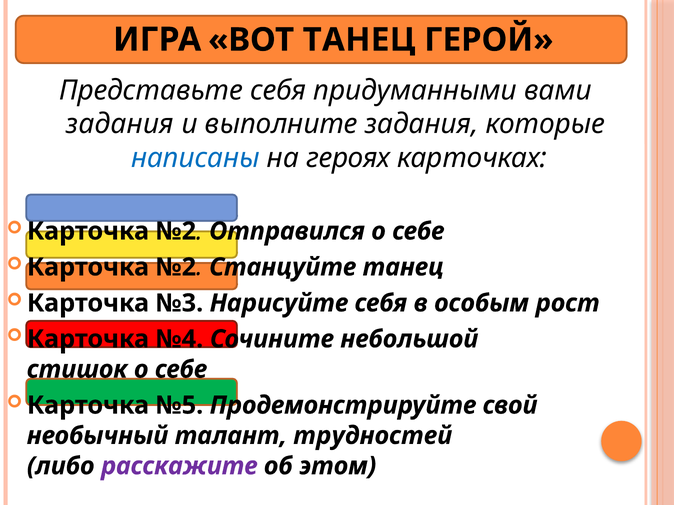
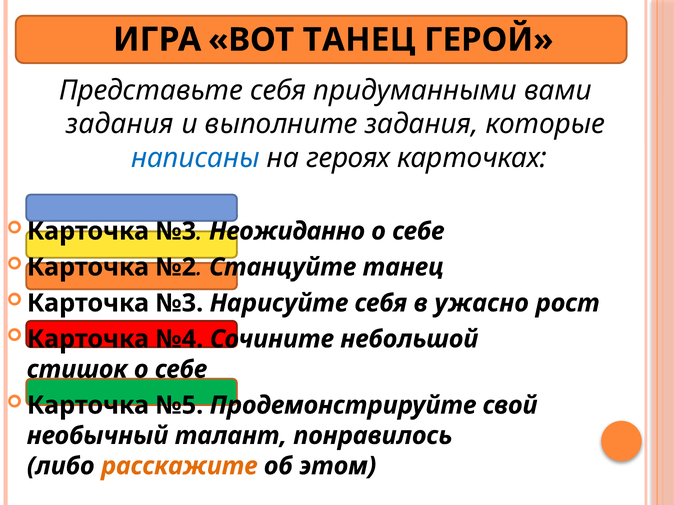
№2 at (176, 231): №2 -> №3
Отправился: Отправился -> Неожиданно
особым: особым -> ужасно
трудностей: трудностей -> понравилось
расскажите colour: purple -> orange
